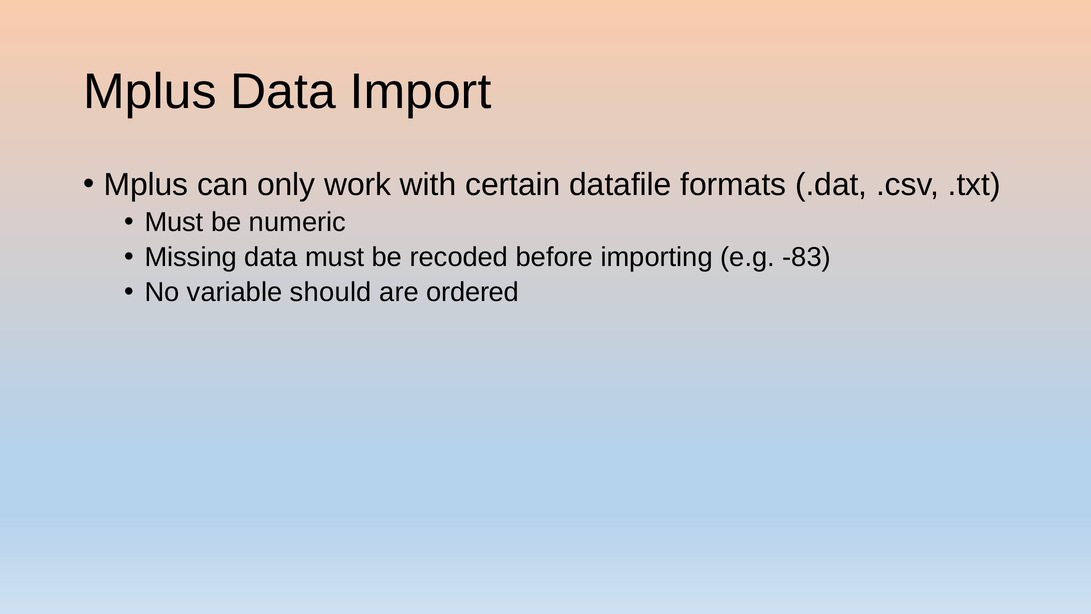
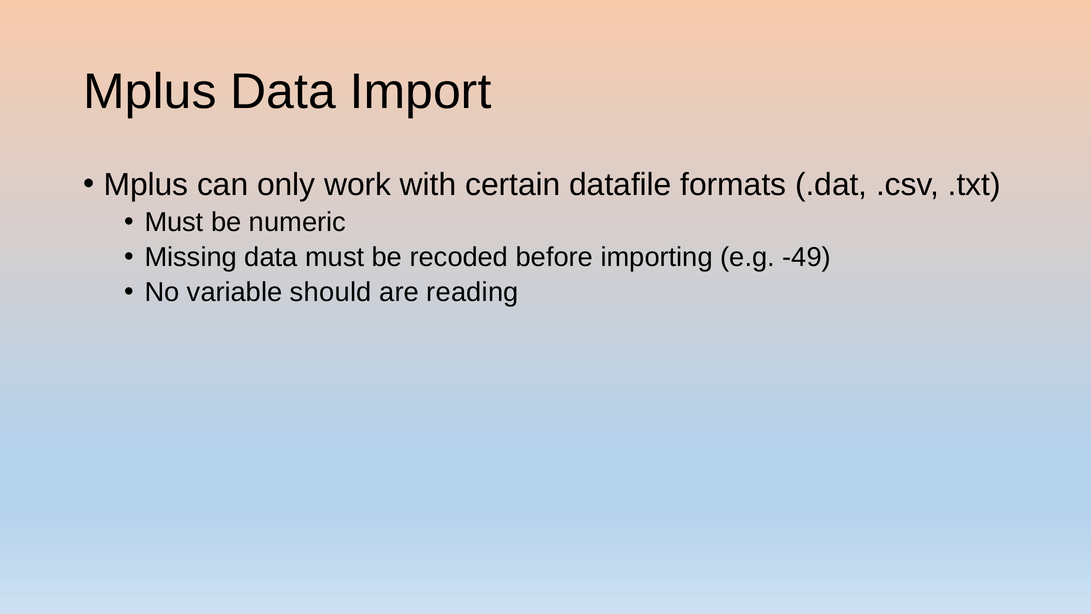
-83: -83 -> -49
ordered: ordered -> reading
